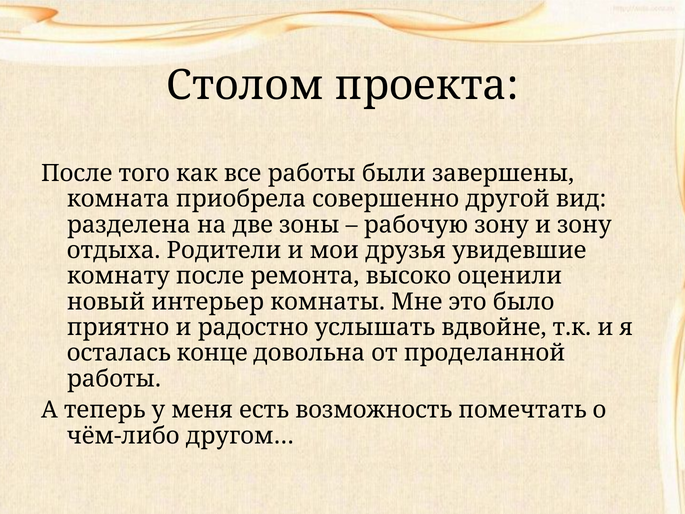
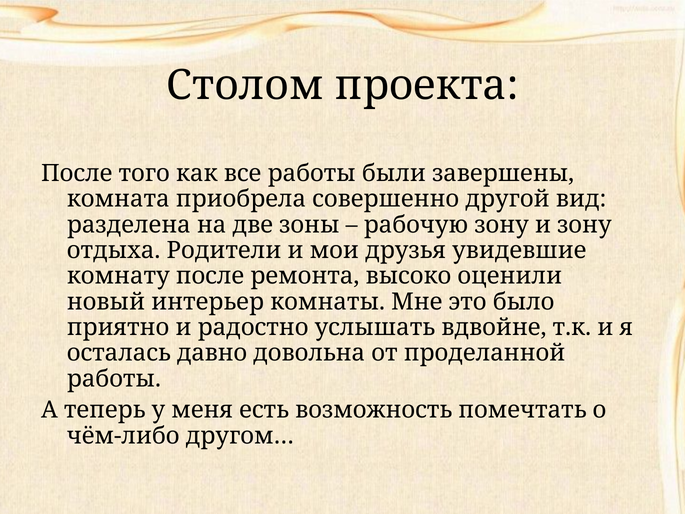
конце: конце -> давно
